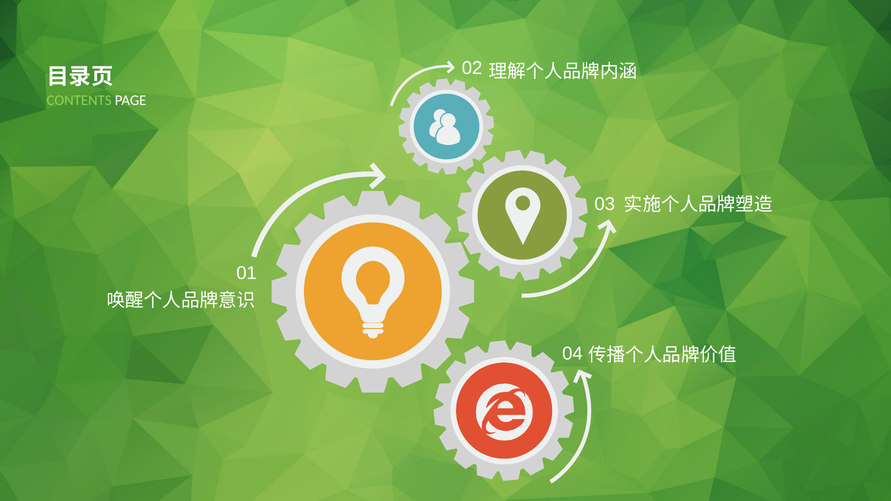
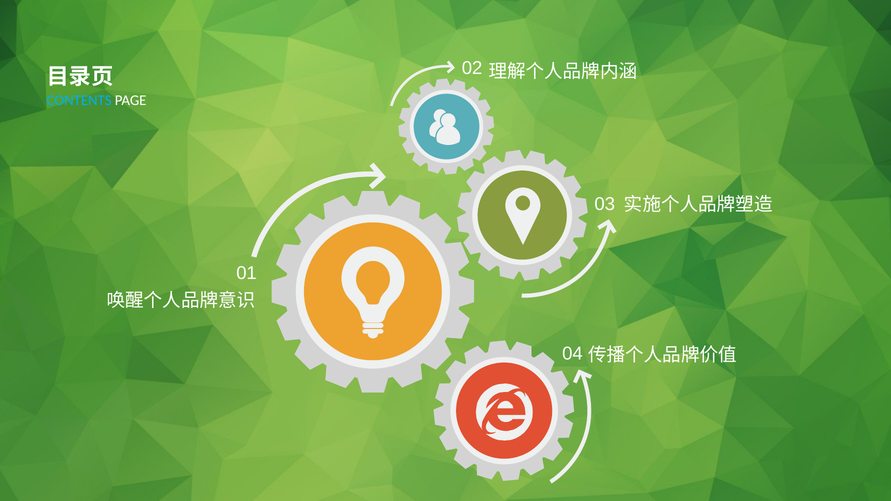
CONTENTS colour: light green -> light blue
